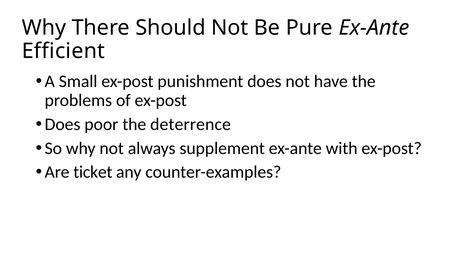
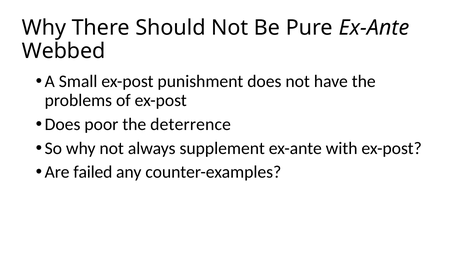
Efficient: Efficient -> Webbed
ticket: ticket -> failed
